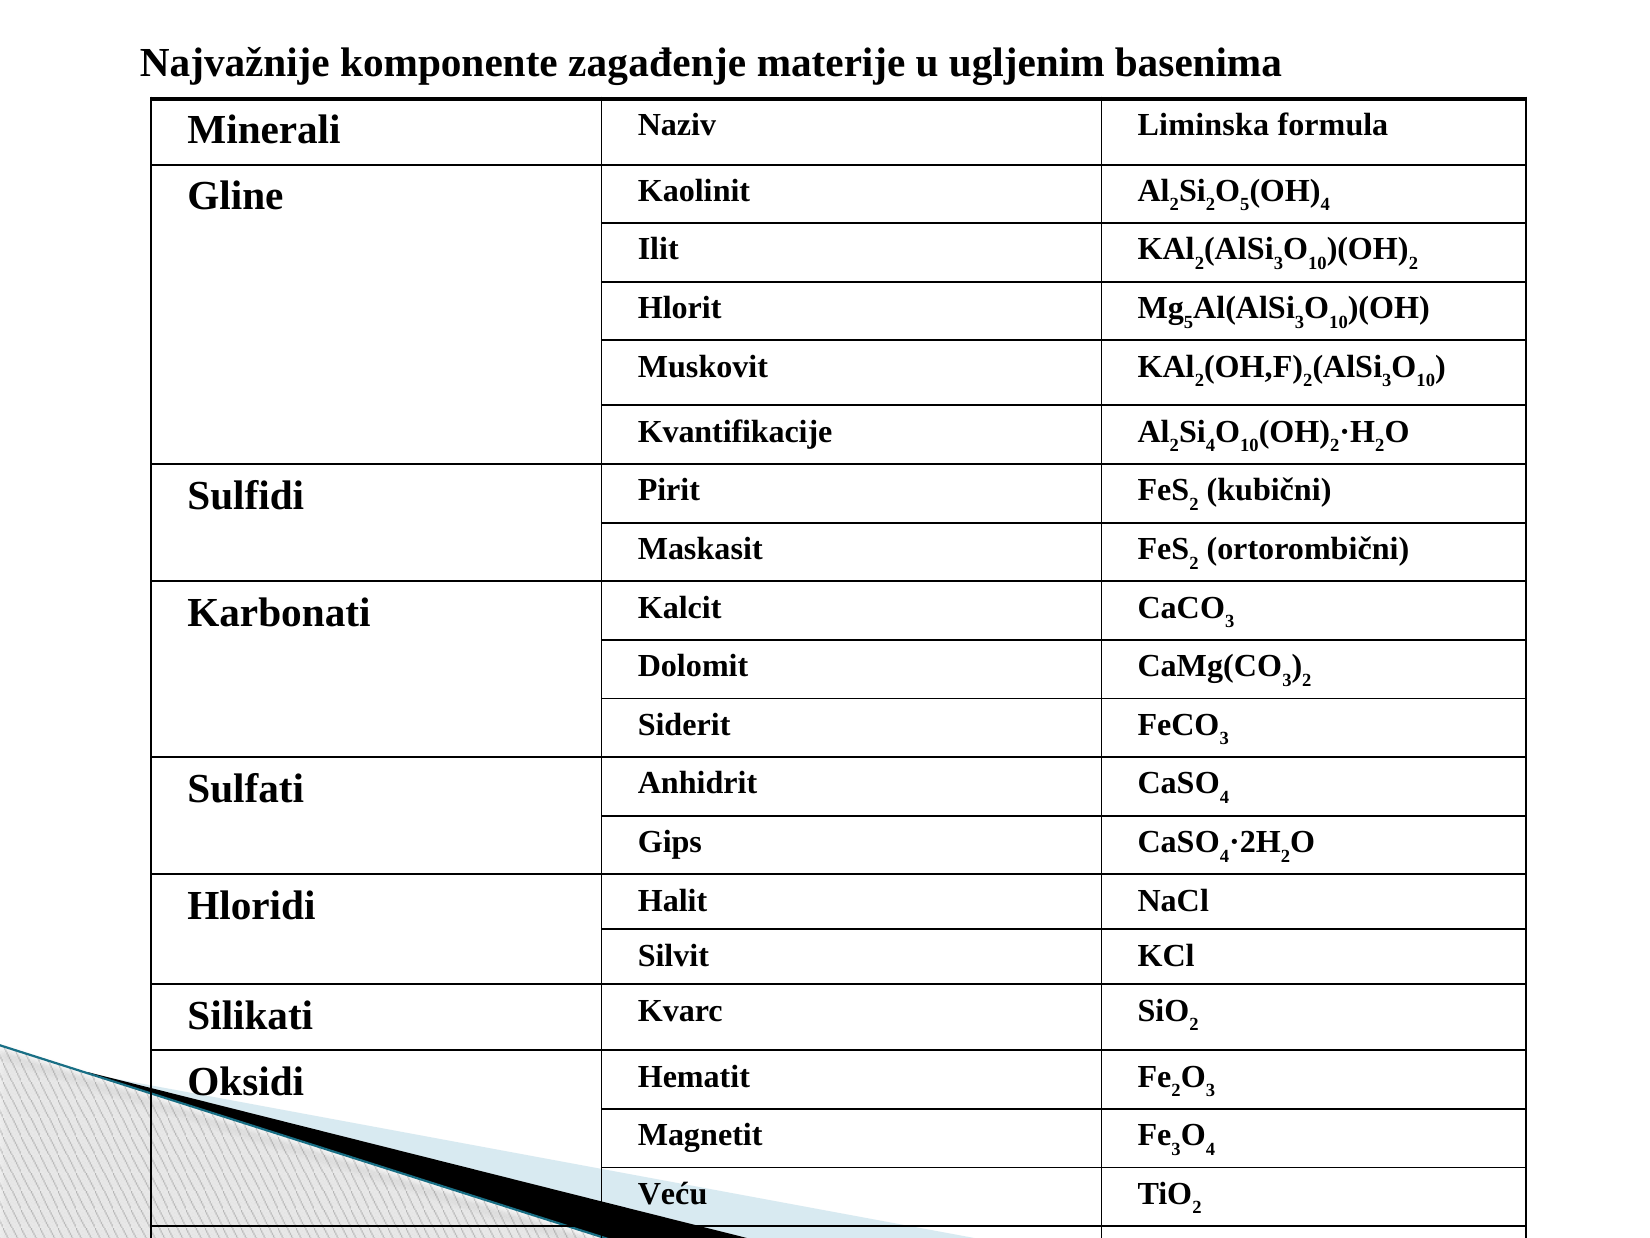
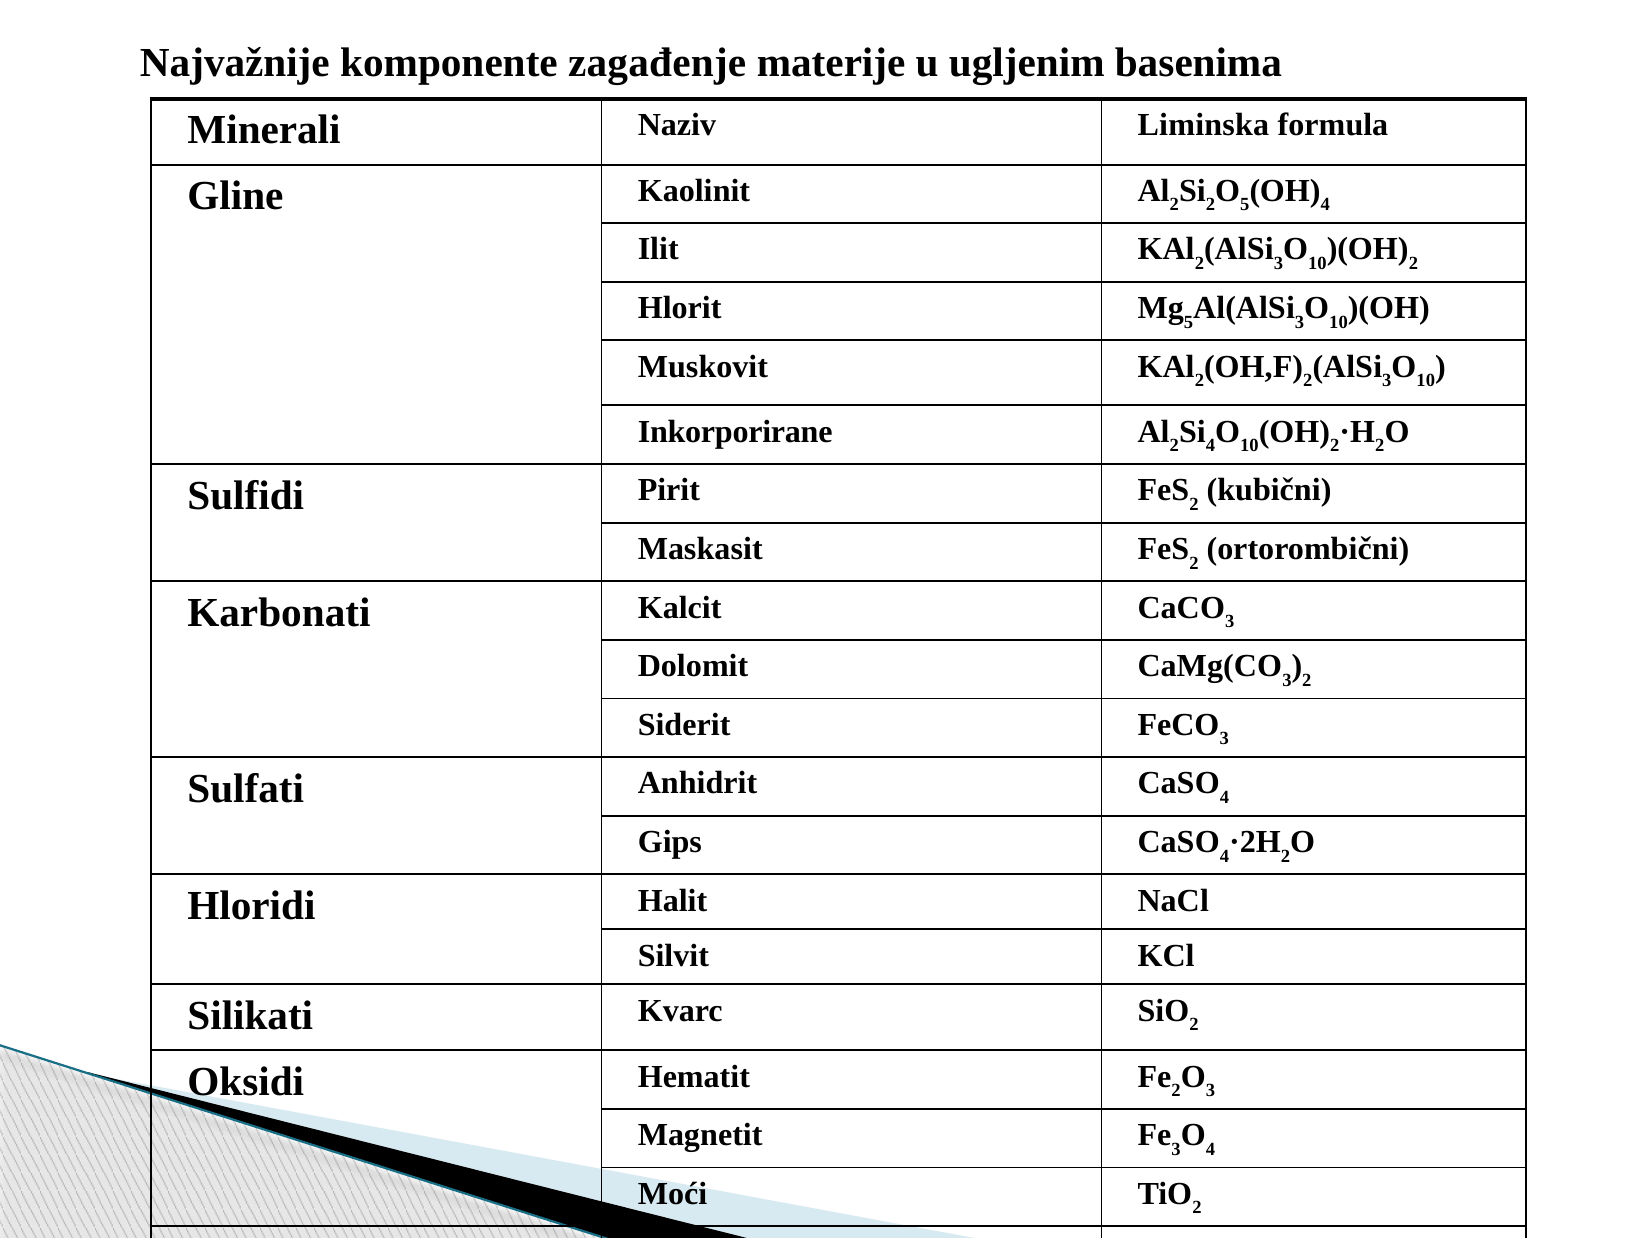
Kvantifikacije: Kvantifikacije -> Inkorporirane
Veću: Veću -> Moći
